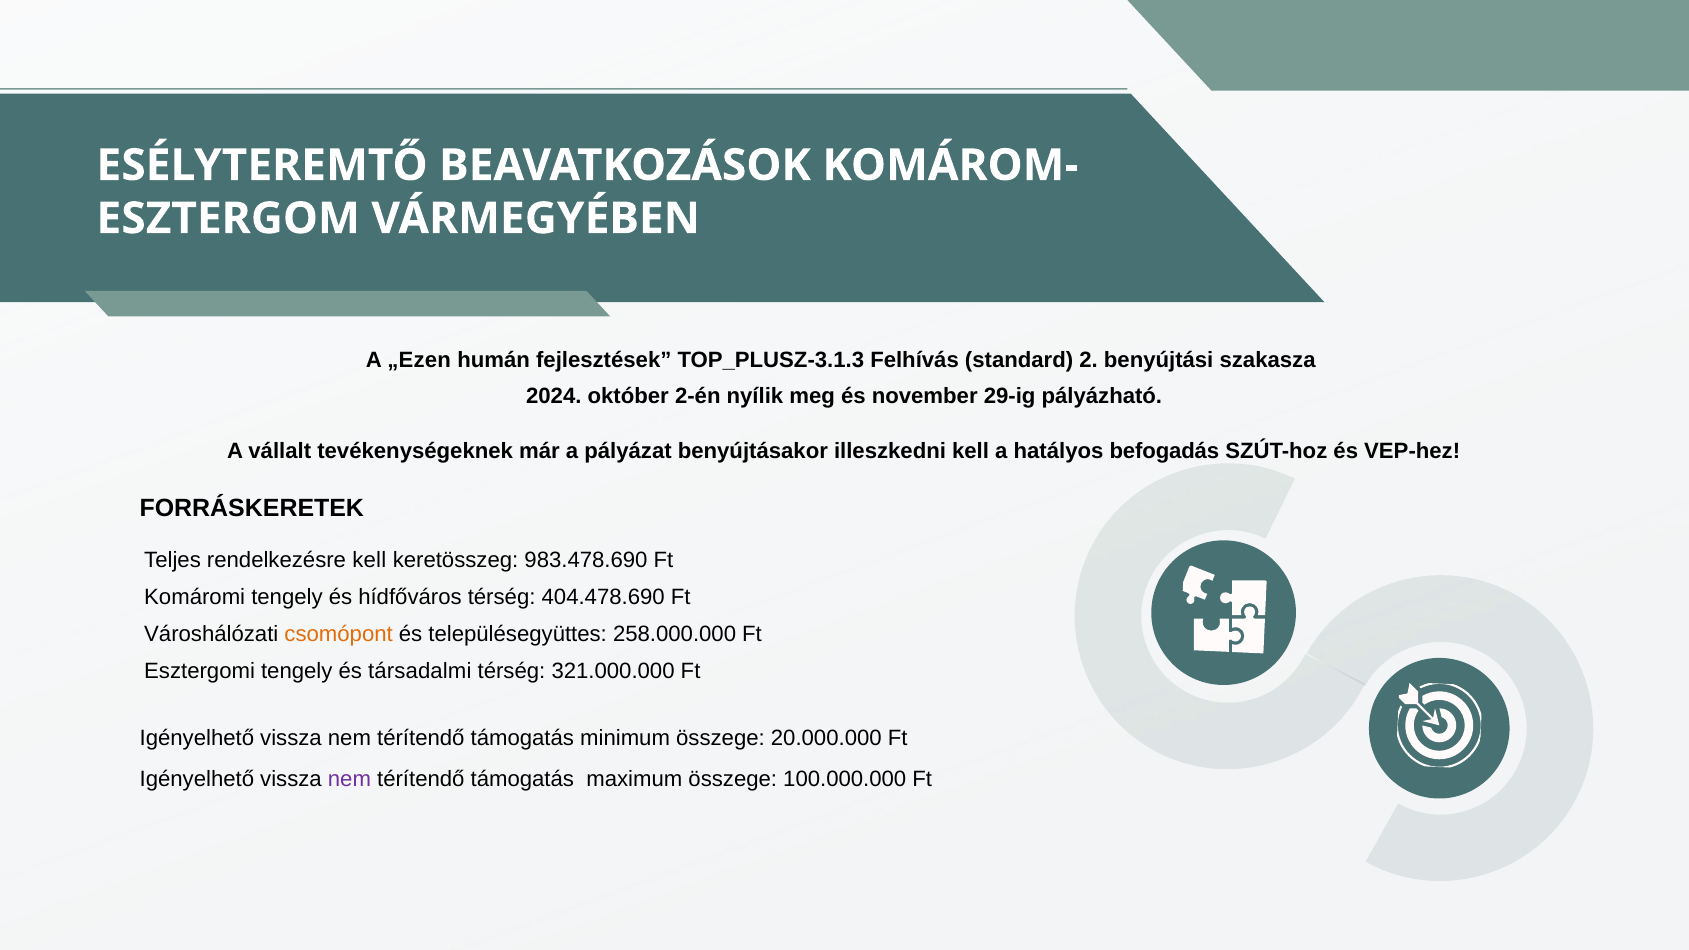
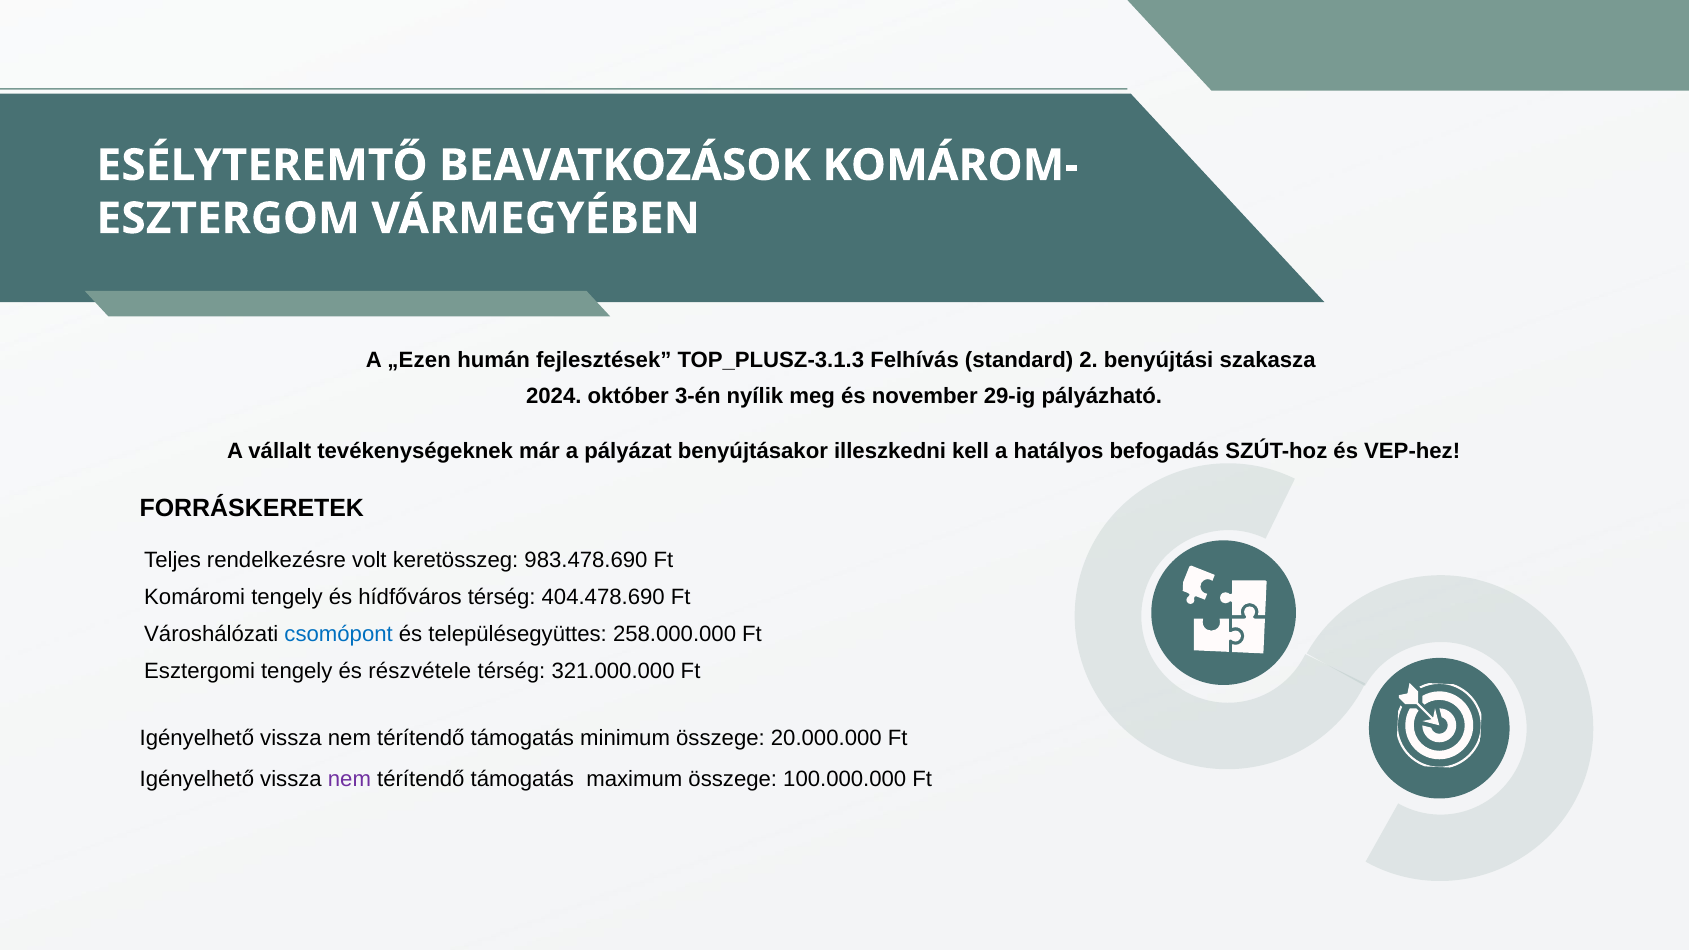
2-én: 2-én -> 3-én
rendelkezésre kell: kell -> volt
csomópont colour: orange -> blue
társadalmi: társadalmi -> részvétele
